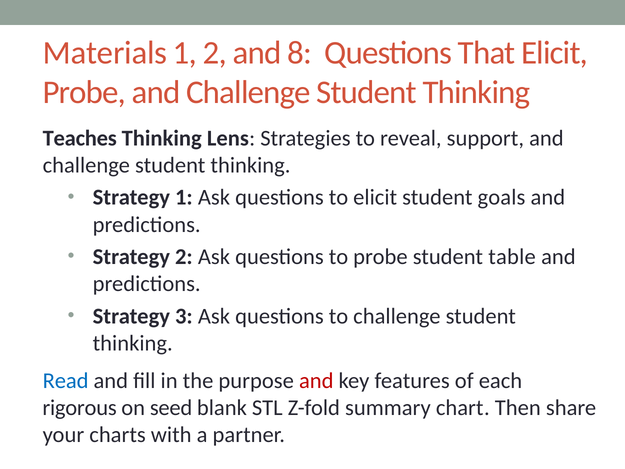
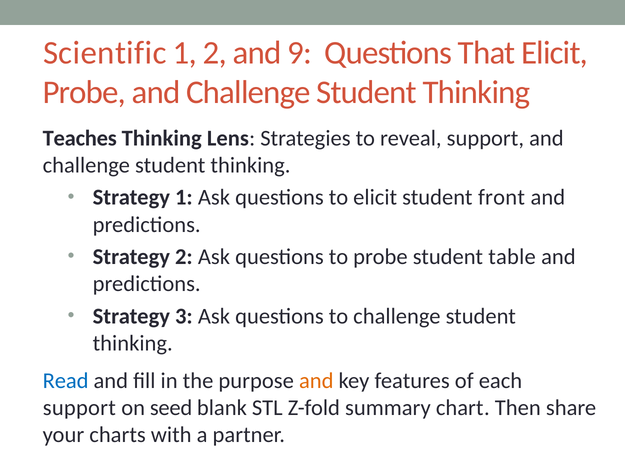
Materials: Materials -> Scientific
8: 8 -> 9
goals: goals -> front
and at (316, 381) colour: red -> orange
rigorous at (80, 408): rigorous -> support
